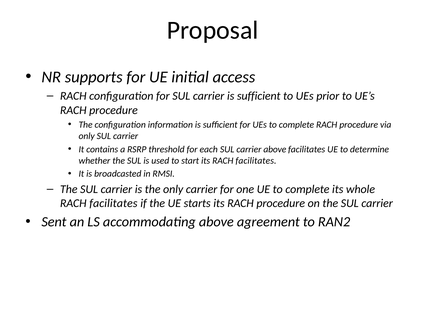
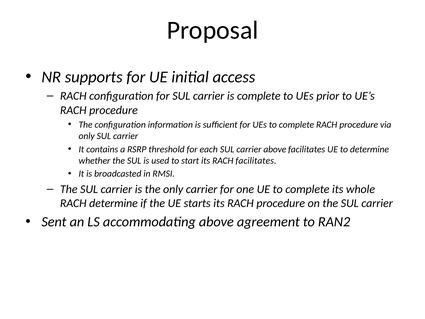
carrier is sufficient: sufficient -> complete
facilitates at (113, 203): facilitates -> determine
